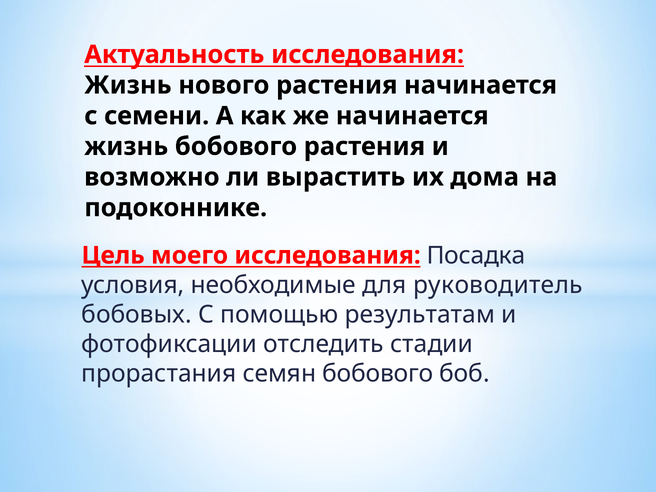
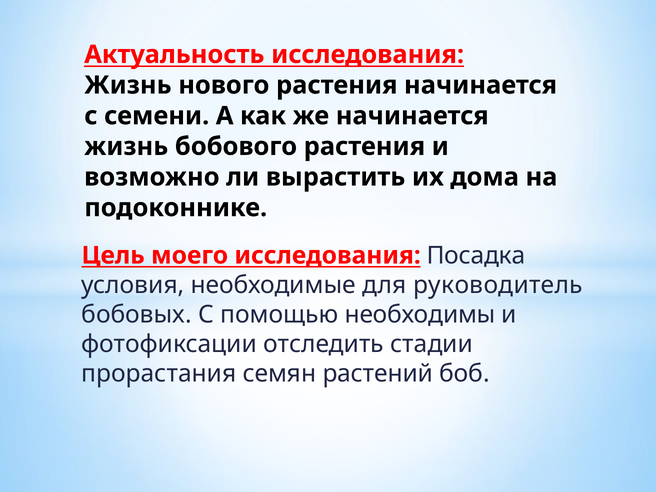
результатам: результатам -> необходимы
семян бобового: бобового -> растений
